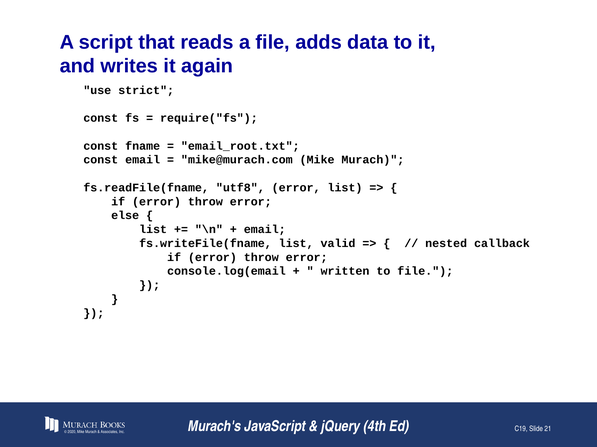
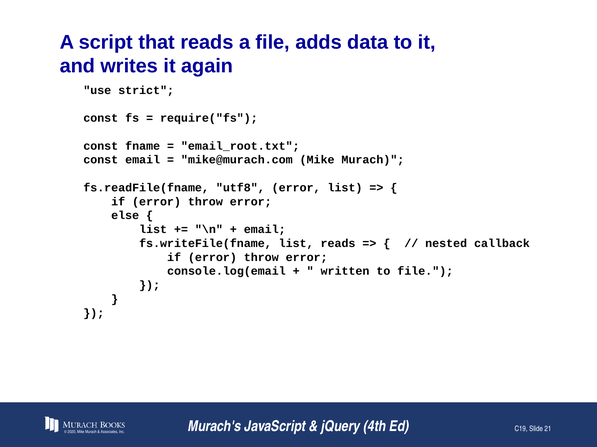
list valid: valid -> reads
